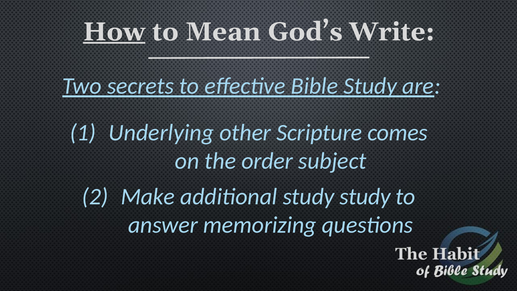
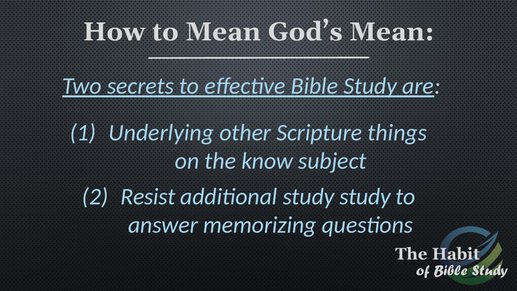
How underline: present -> none
God’s Write: Write -> Mean
comes: comes -> things
order: order -> know
Make: Make -> Resist
